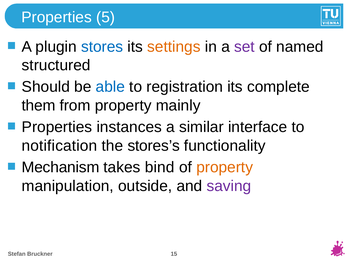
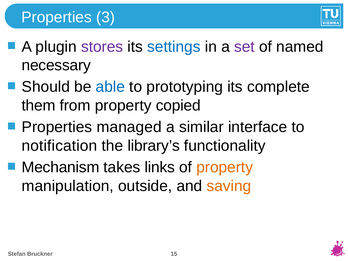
5: 5 -> 3
stores colour: blue -> purple
settings colour: orange -> blue
structured: structured -> necessary
registration: registration -> prototyping
mainly: mainly -> copied
instances: instances -> managed
stores’s: stores’s -> library’s
bind: bind -> links
saving colour: purple -> orange
